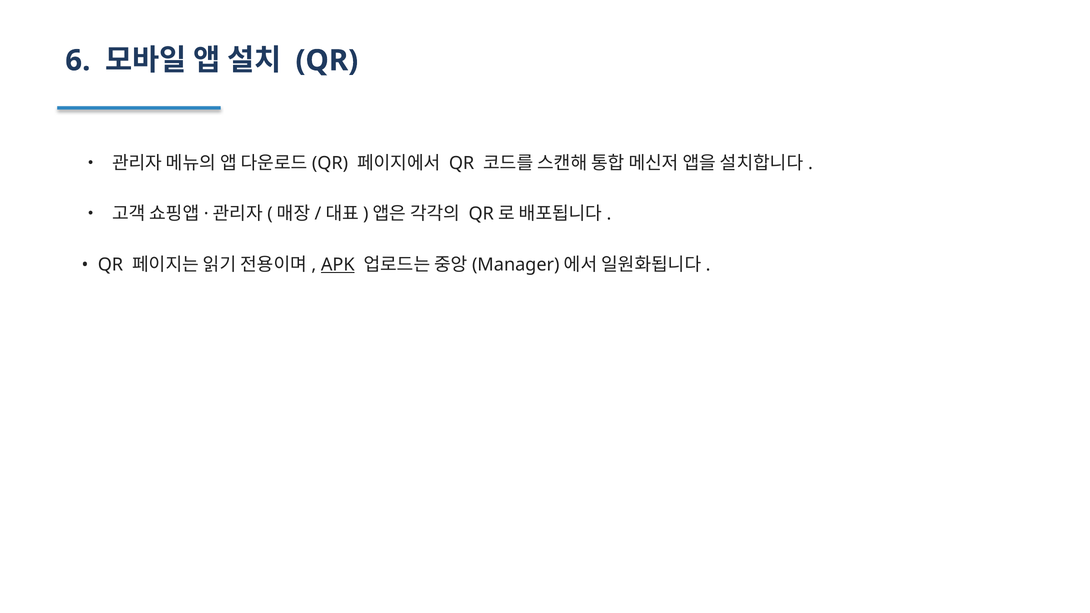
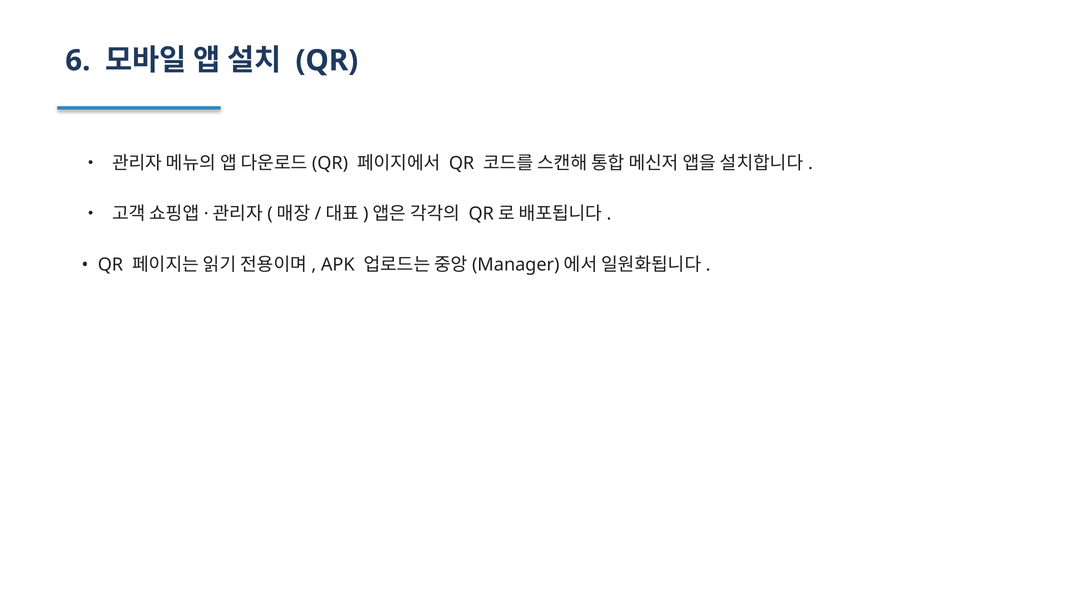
APK underline: present -> none
